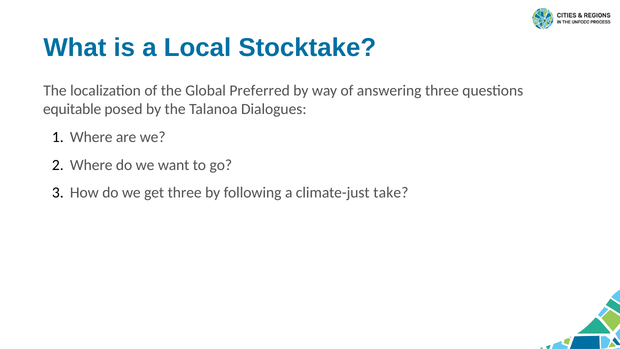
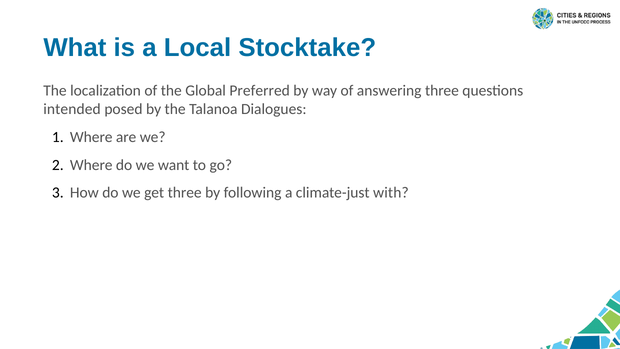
equitable: equitable -> intended
take: take -> with
